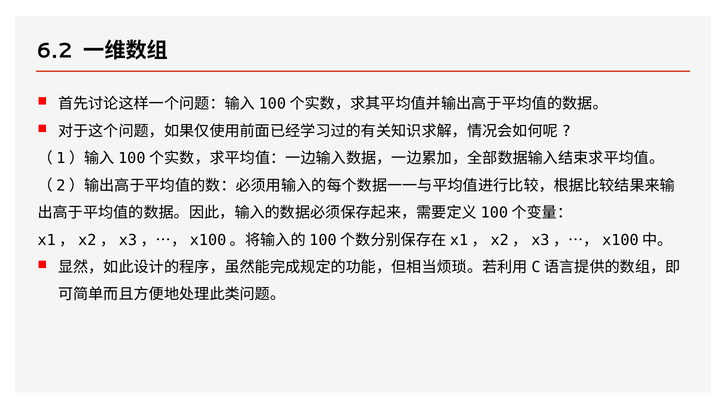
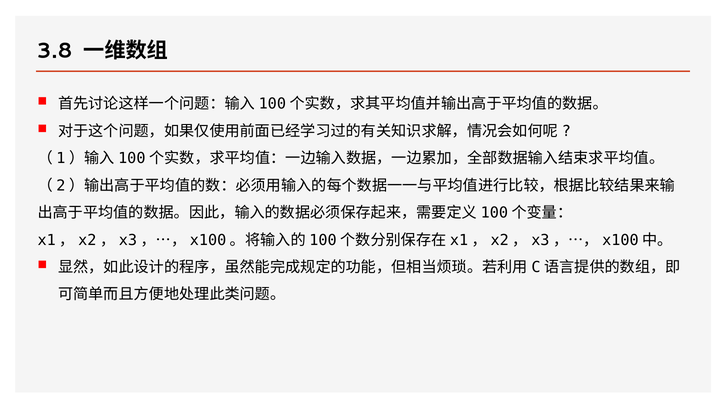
6.2: 6.2 -> 3.8
